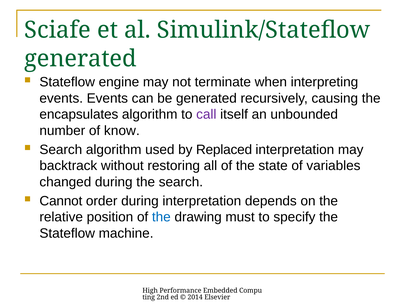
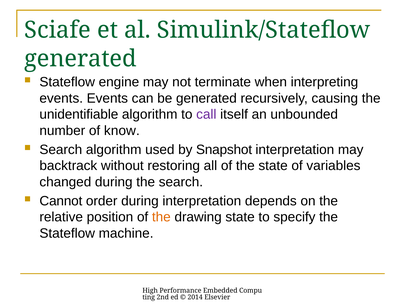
encapsulates: encapsulates -> unidentifiable
Replaced: Replaced -> Snapshot
the at (161, 217) colour: blue -> orange
drawing must: must -> state
